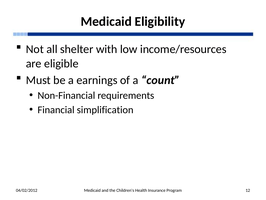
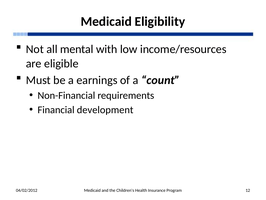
shelter: shelter -> mental
simplification: simplification -> development
